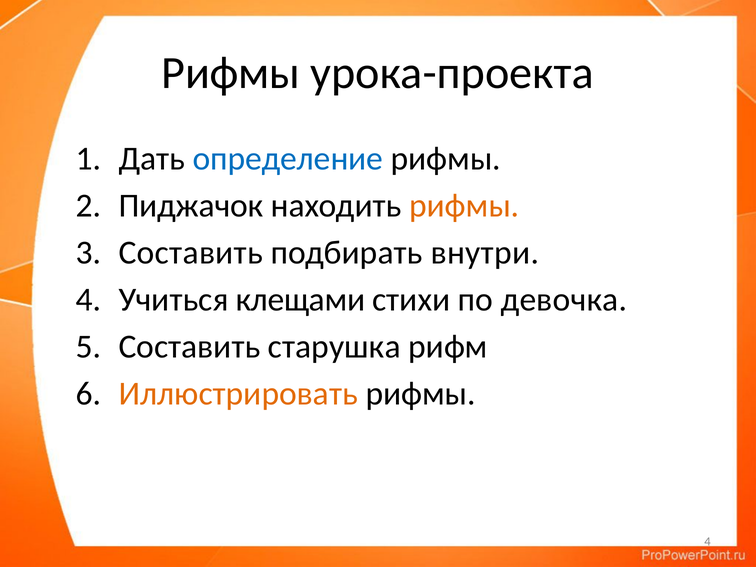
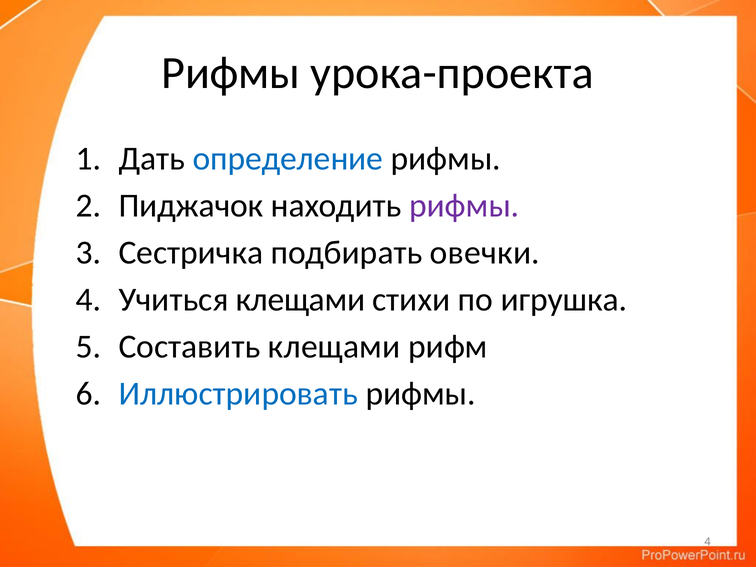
рифмы at (464, 206) colour: orange -> purple
Составить at (191, 253): Составить -> Сестричка
внутри: внутри -> овечки
девочка: девочка -> игрушка
Составить старушка: старушка -> клещами
Иллюстрировать colour: orange -> blue
